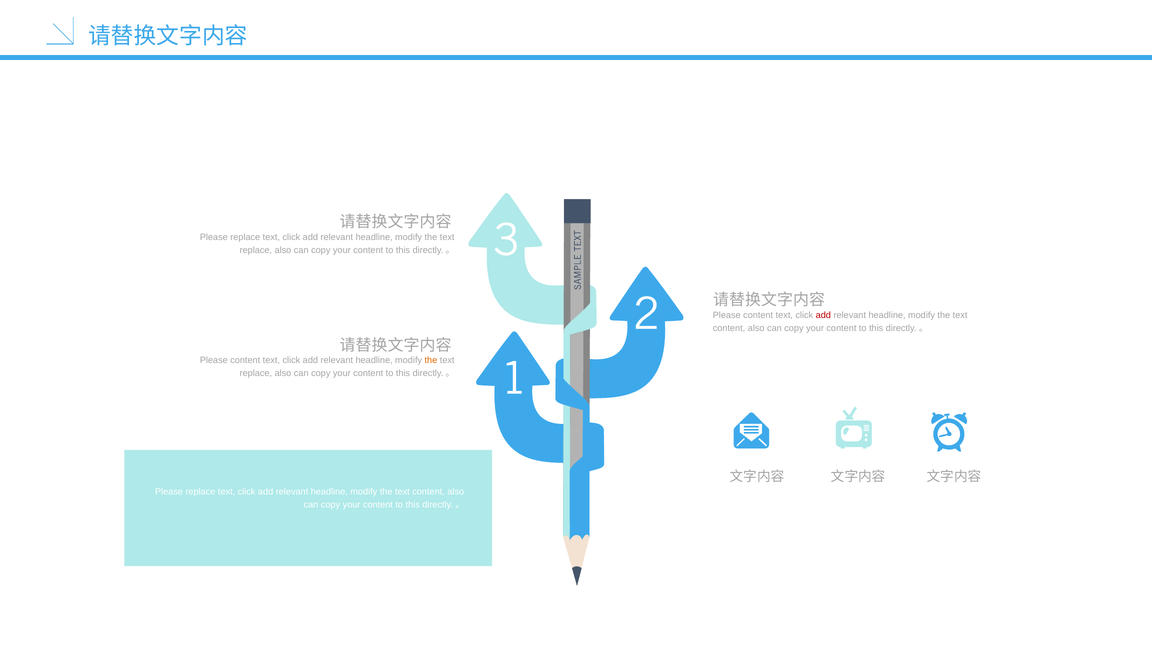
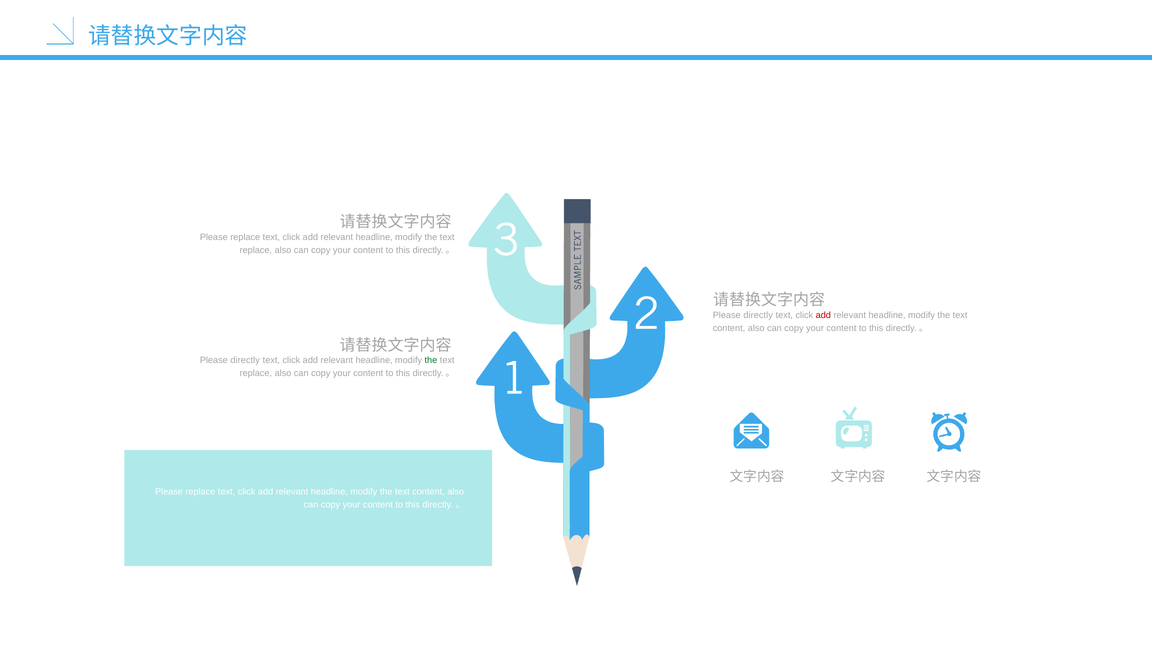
content at (758, 315): content -> directly
content at (245, 360): content -> directly
the at (431, 360) colour: orange -> green
